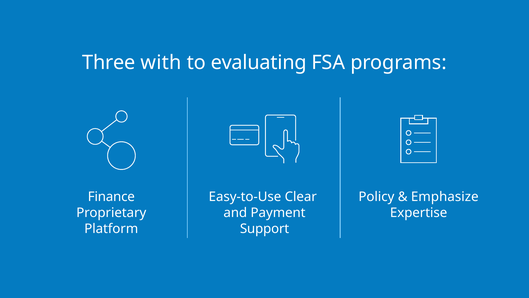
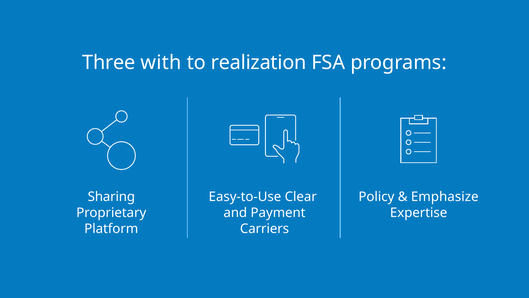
evaluating: evaluating -> realization
Finance: Finance -> Sharing
Support: Support -> Carriers
